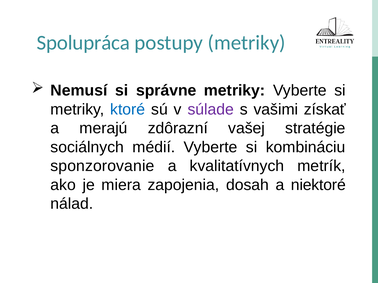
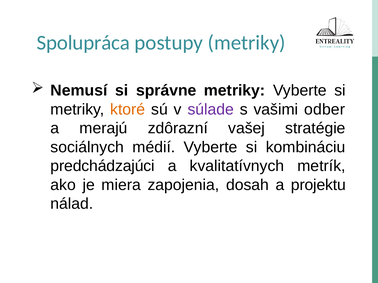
ktoré colour: blue -> orange
získať: získať -> odber
sponzorovanie: sponzorovanie -> predchádzajúci
niektoré: niektoré -> projektu
